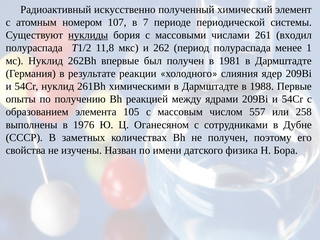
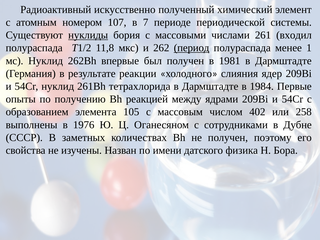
период underline: none -> present
химическими: химическими -> тетрахлорида
1988: 1988 -> 1984
557: 557 -> 402
